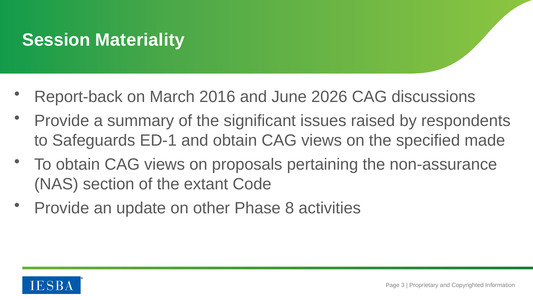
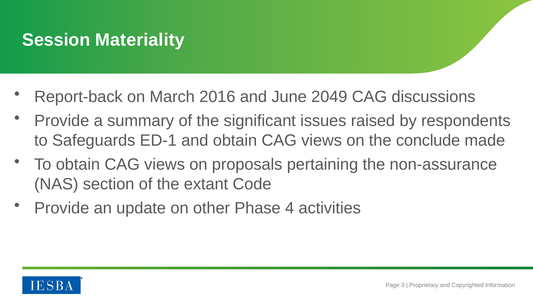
2026: 2026 -> 2049
specified: specified -> conclude
8: 8 -> 4
